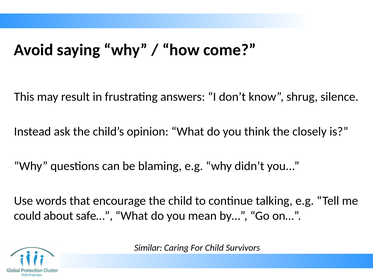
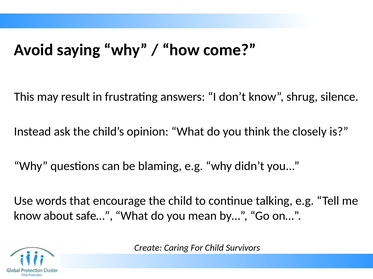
could at (27, 216): could -> know
Similar: Similar -> Create
